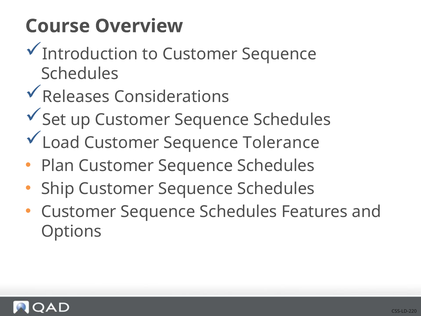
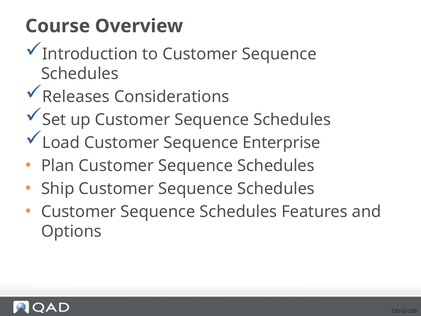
Tolerance: Tolerance -> Enterprise
